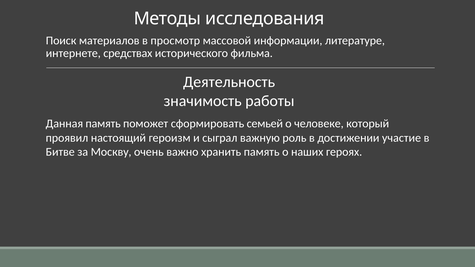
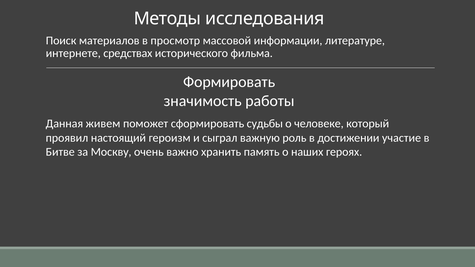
Деятельность: Деятельность -> Формировать
Данная память: память -> живем
семьей: семьей -> судьбы
